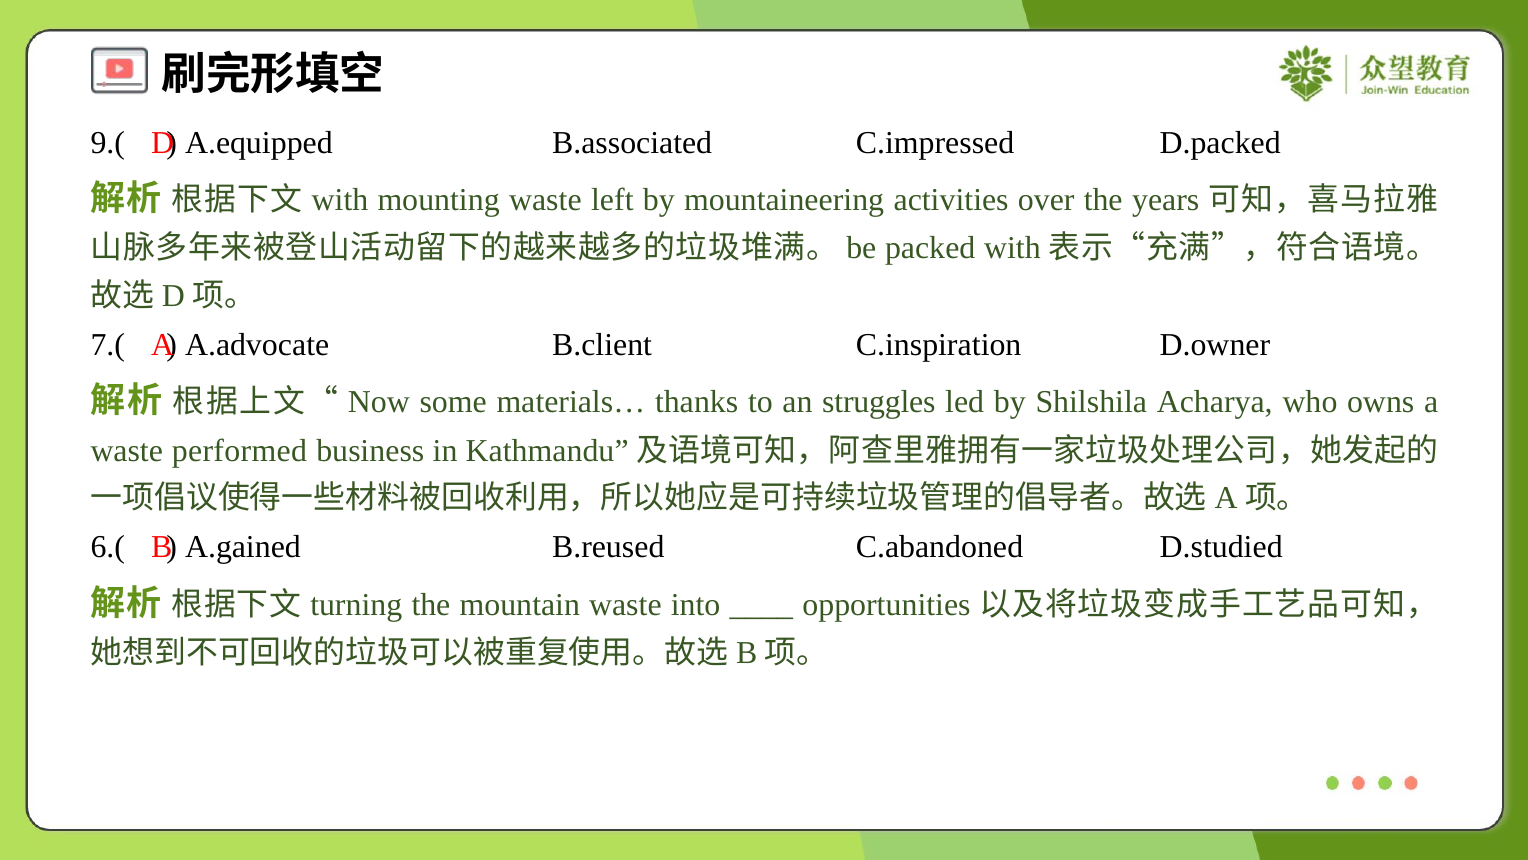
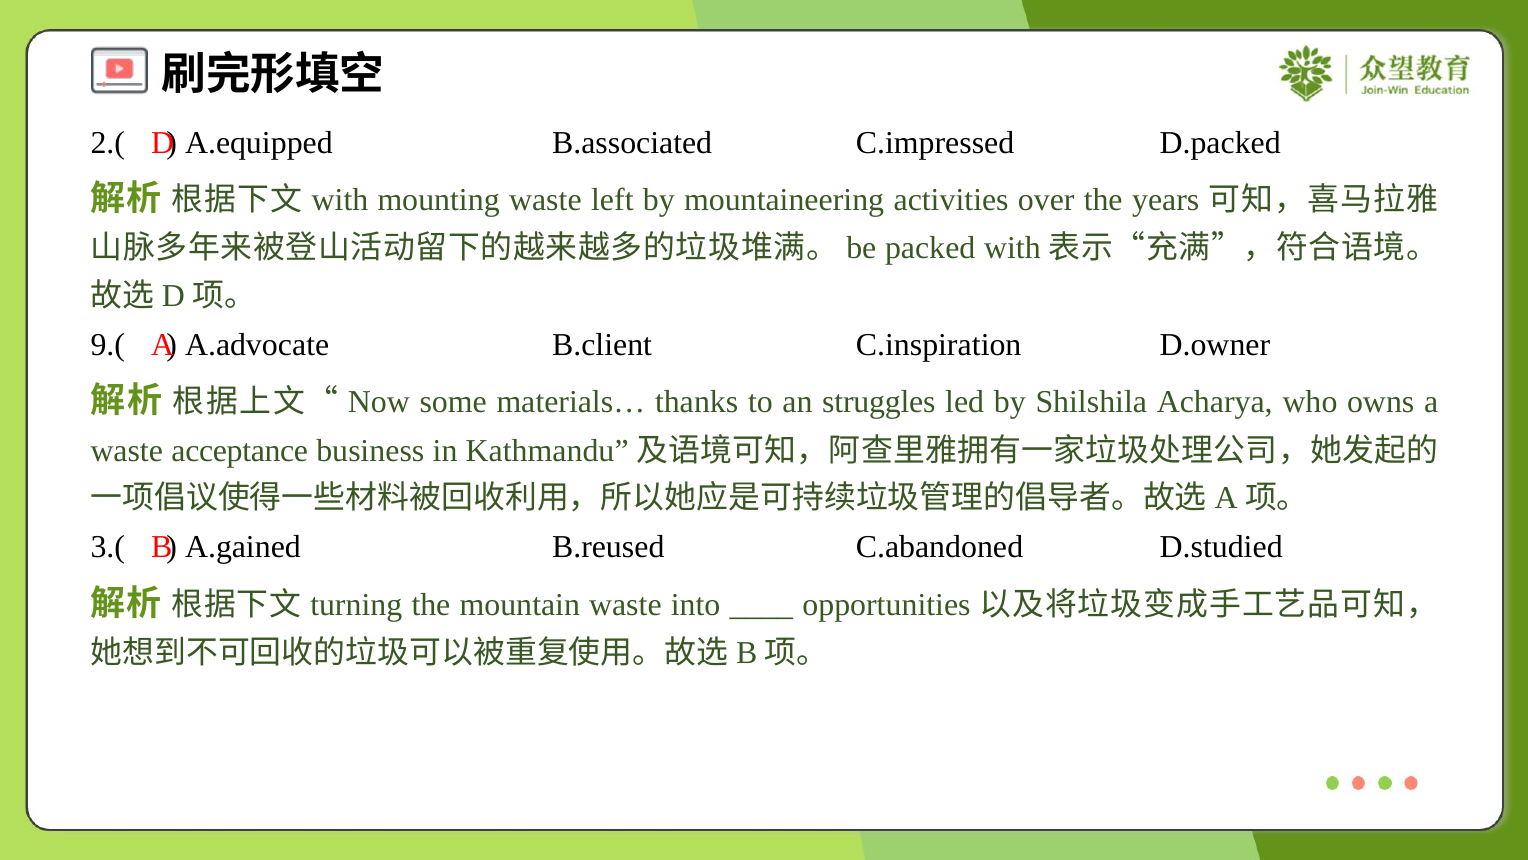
9.(: 9.( -> 2.(
7.(: 7.( -> 9.(
performed: performed -> acceptance
6.(: 6.( -> 3.(
